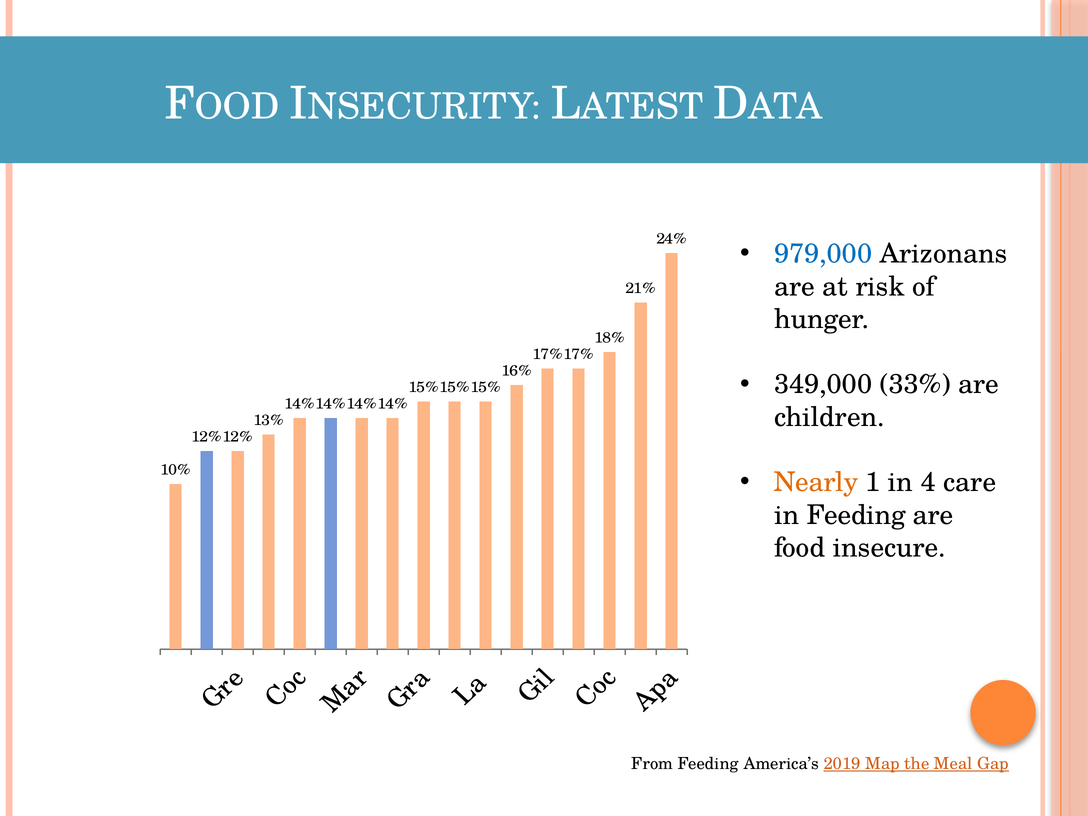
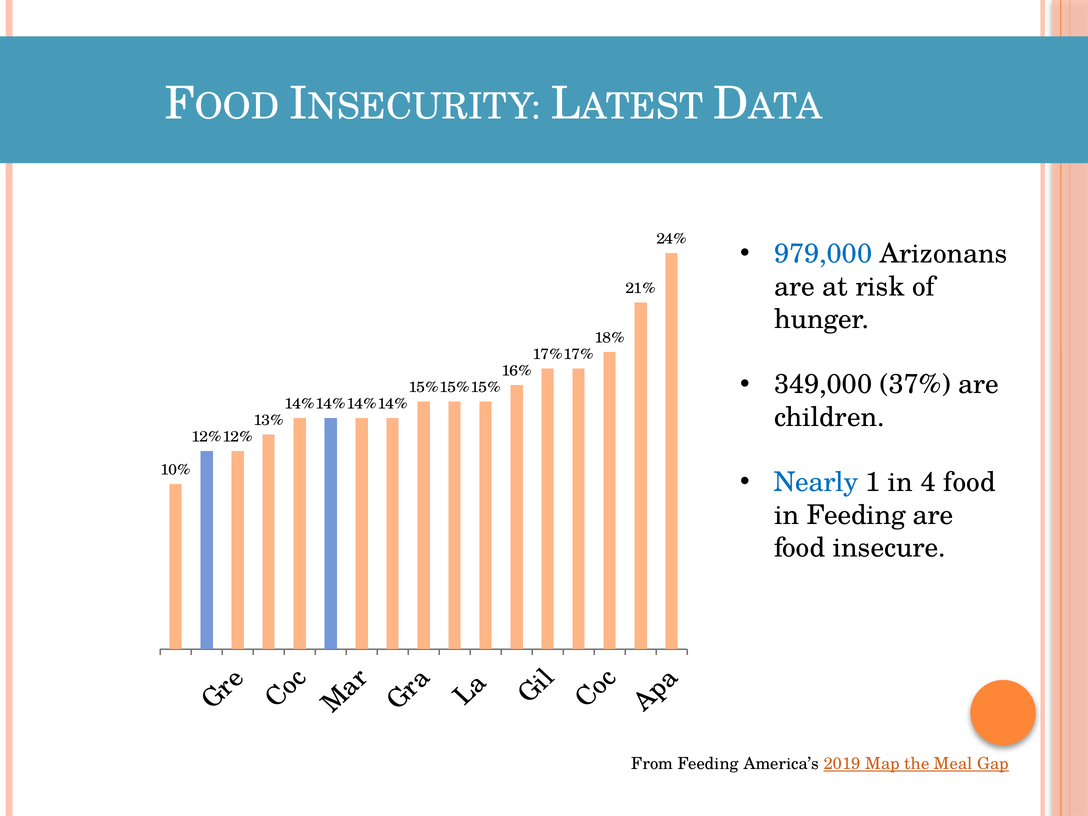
33%: 33% -> 37%
Nearly colour: orange -> blue
4 care: care -> food
